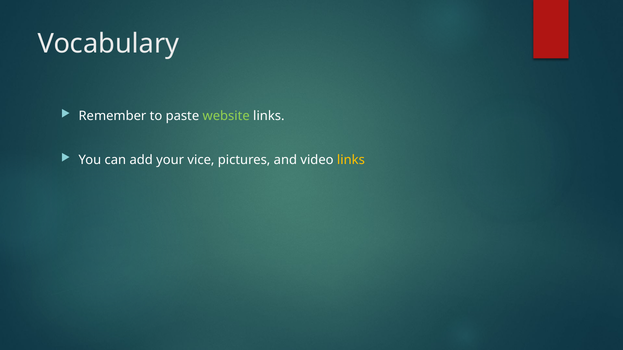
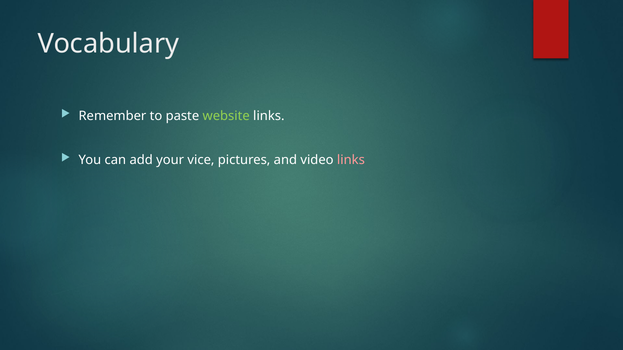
links at (351, 160) colour: yellow -> pink
